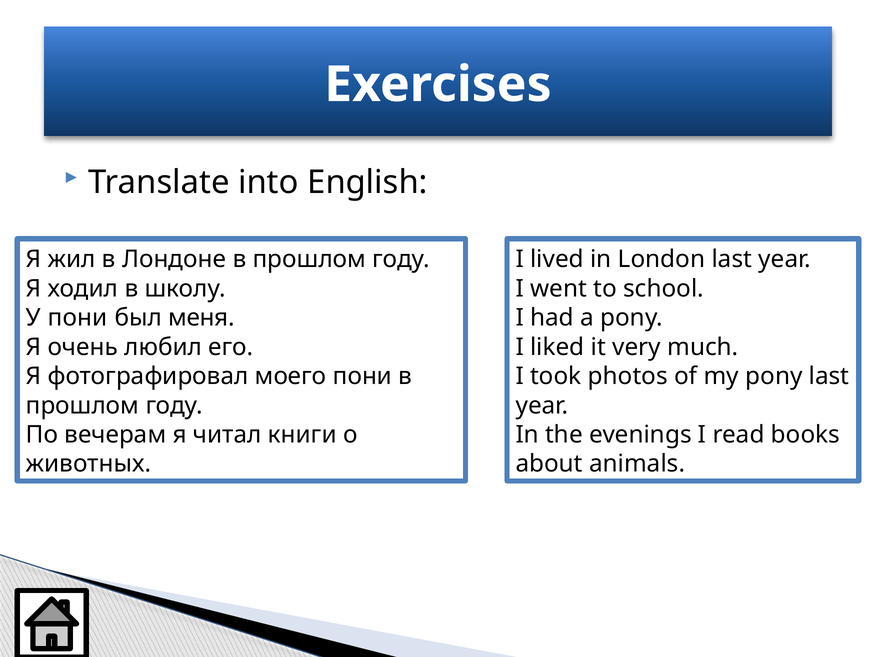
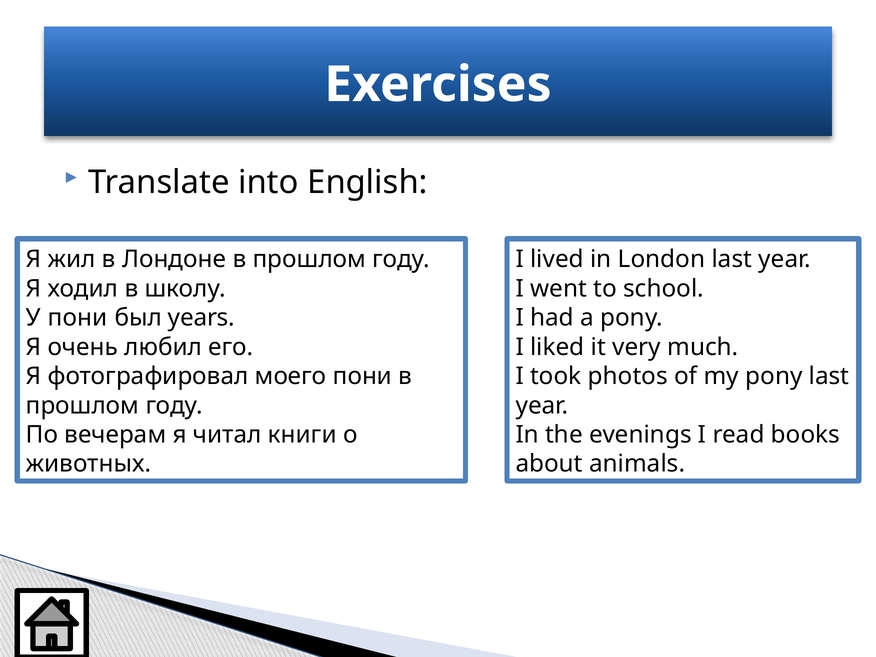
меня: меня -> years
